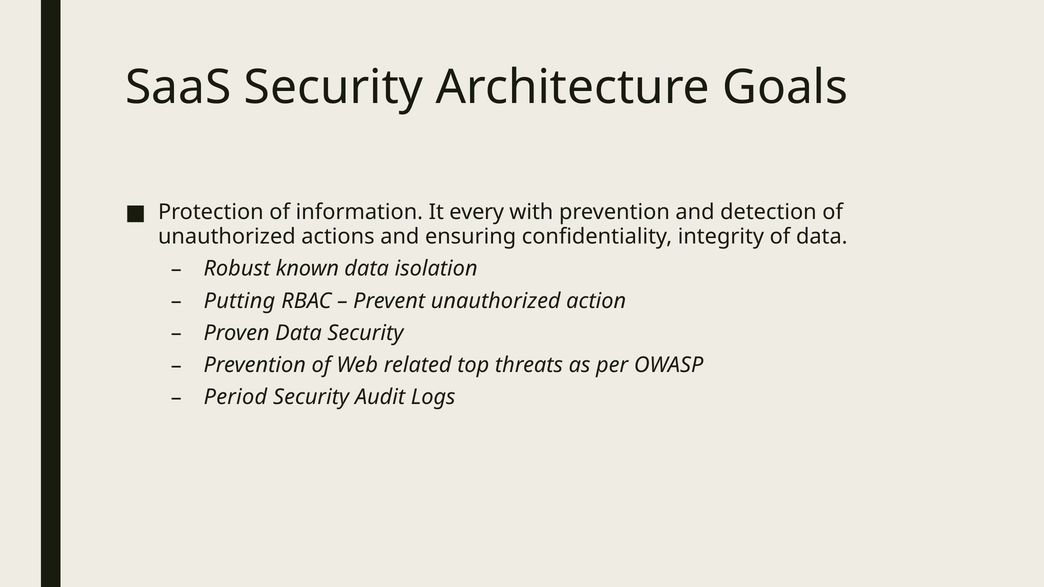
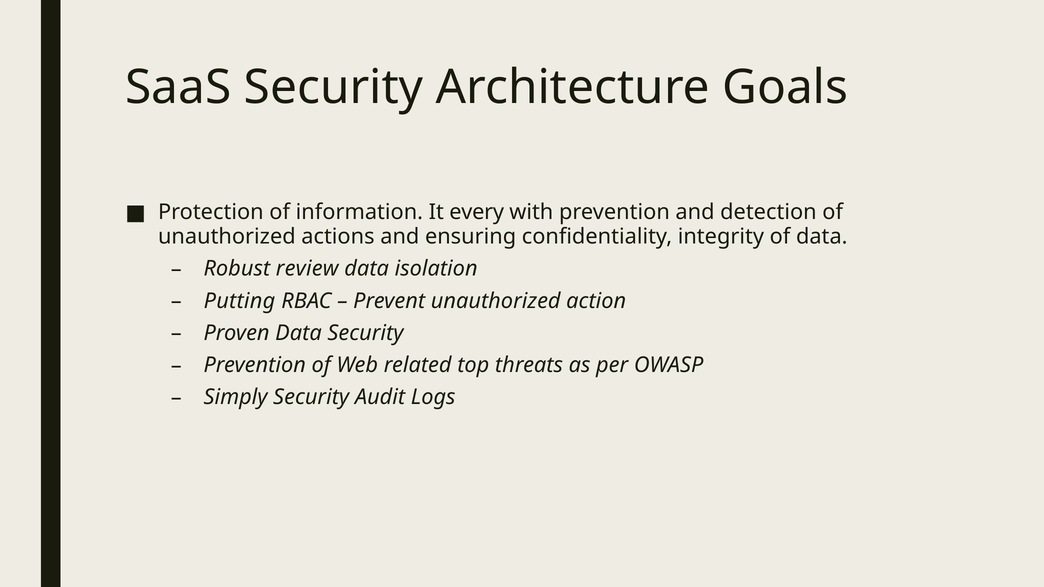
known: known -> review
Period: Period -> Simply
